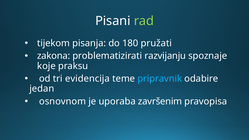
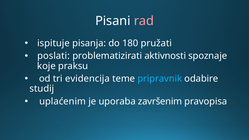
rad colour: light green -> pink
tijekom: tijekom -> ispituje
zakona: zakona -> poslati
razvijanju: razvijanju -> aktivnosti
jedan: jedan -> studij
osnovnom: osnovnom -> uplaćenim
